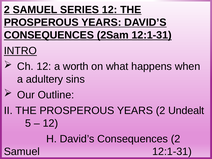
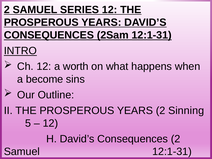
adultery: adultery -> become
Undealt: Undealt -> Sinning
